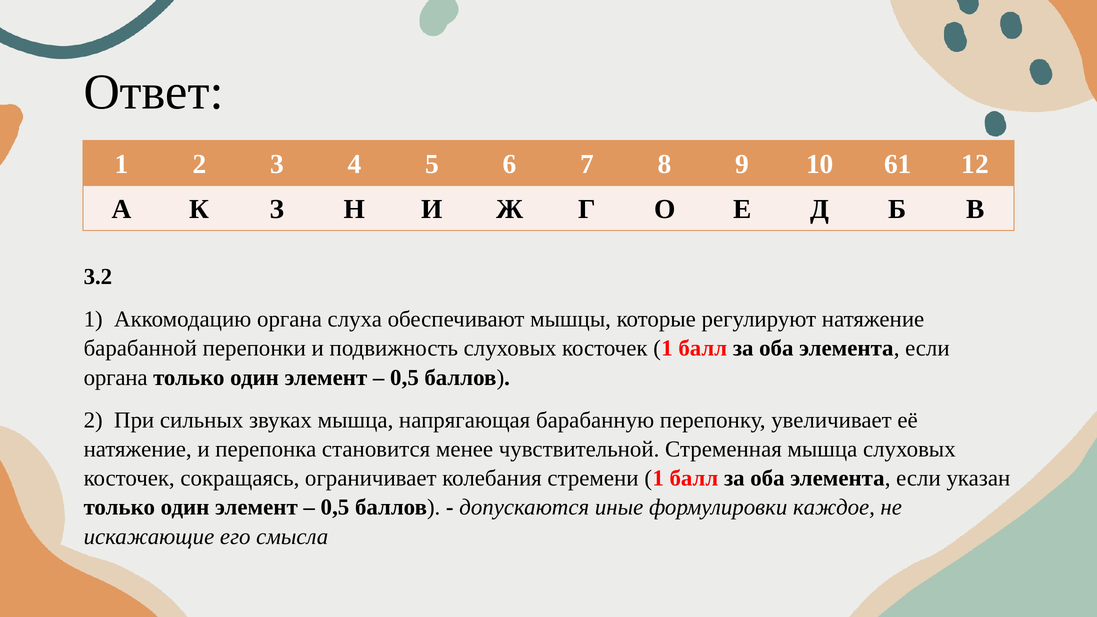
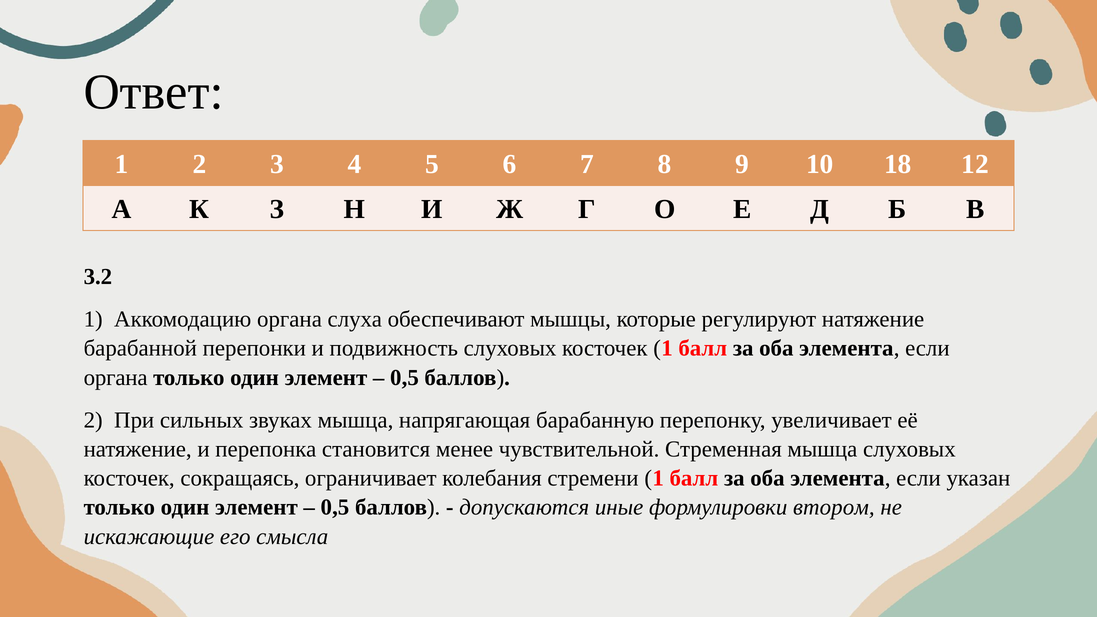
61: 61 -> 18
каждое: каждое -> втором
